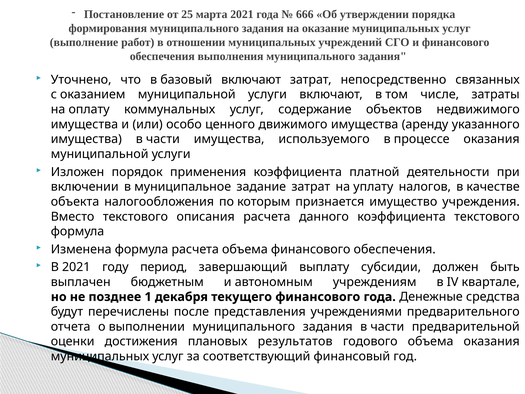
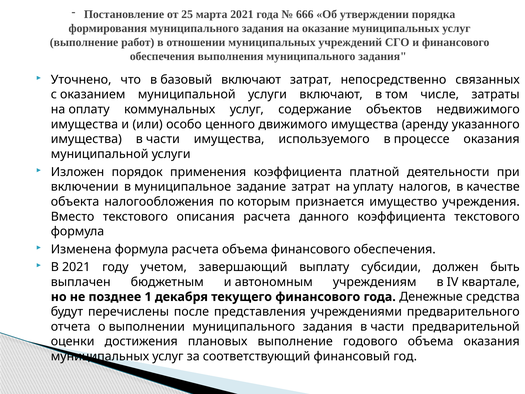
период: период -> учетом
плановых результатов: результатов -> выполнение
